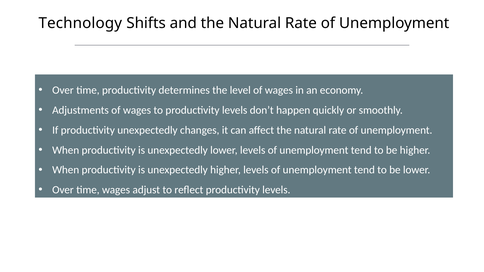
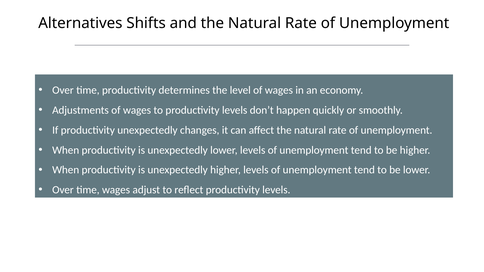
Technology: Technology -> Alternatives
